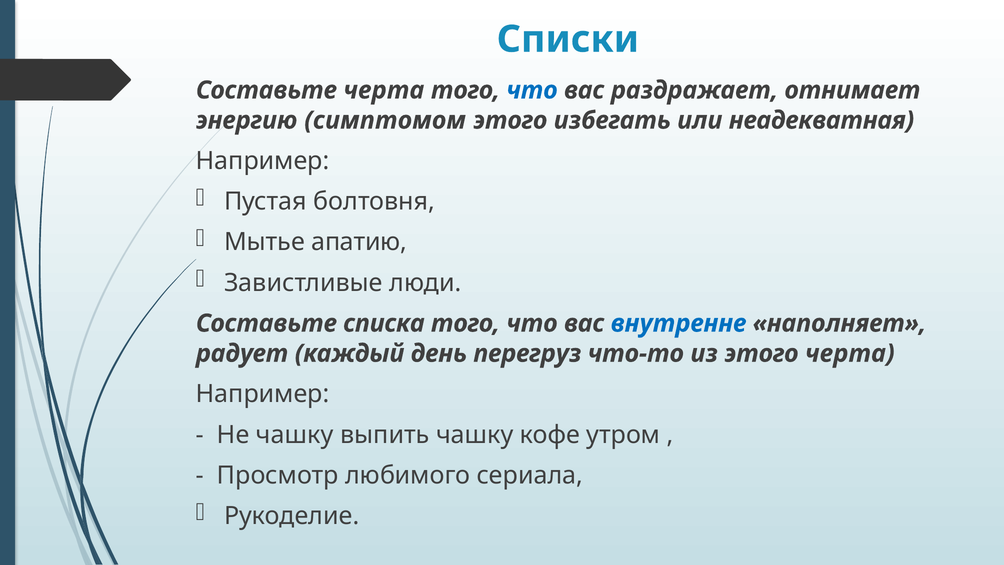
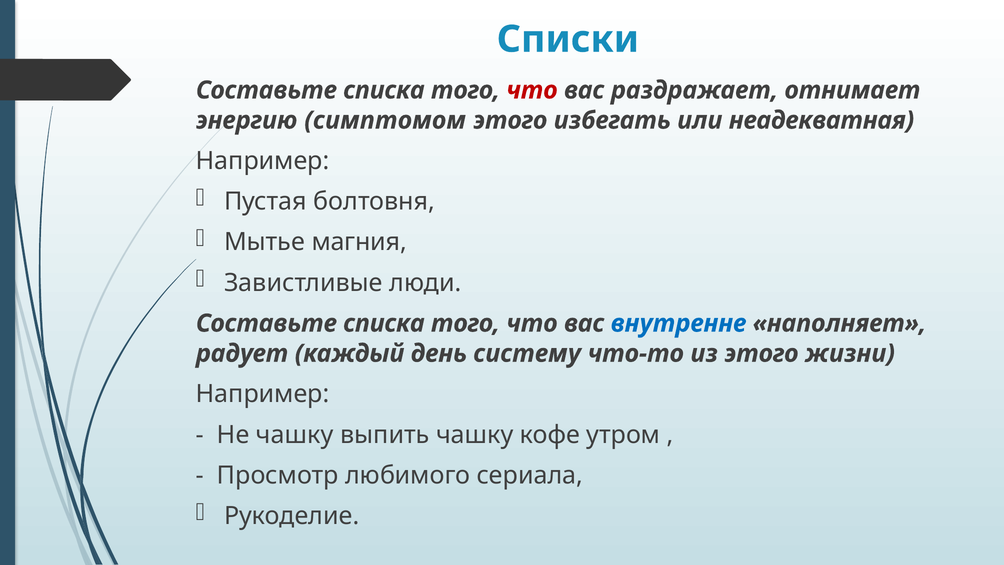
черта at (384, 90): черта -> списка
что at (532, 90) colour: blue -> red
апатию: апатию -> магния
перегруз: перегруз -> систему
этого черта: черта -> жизни
